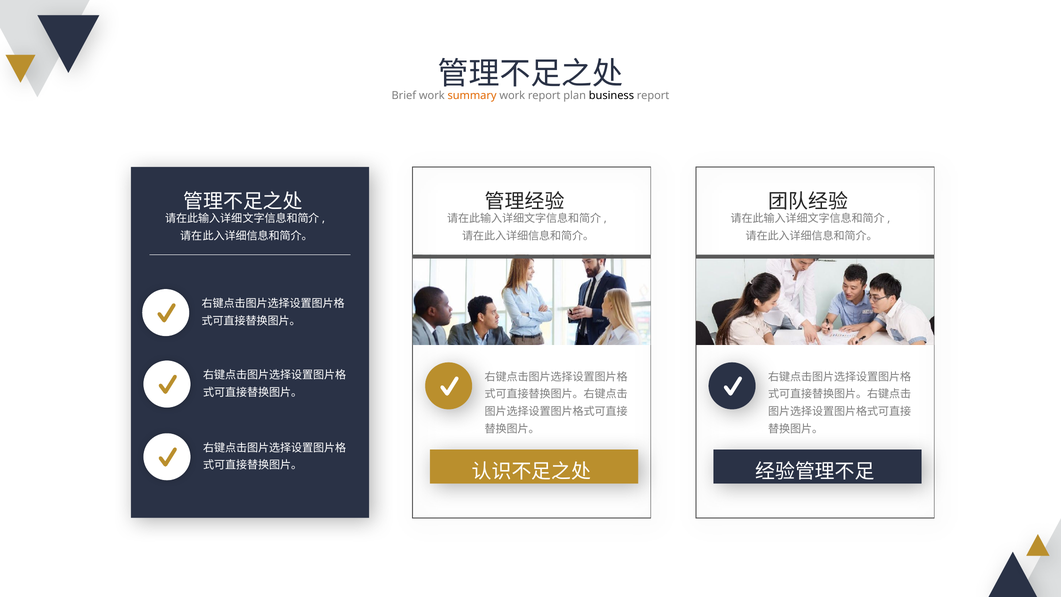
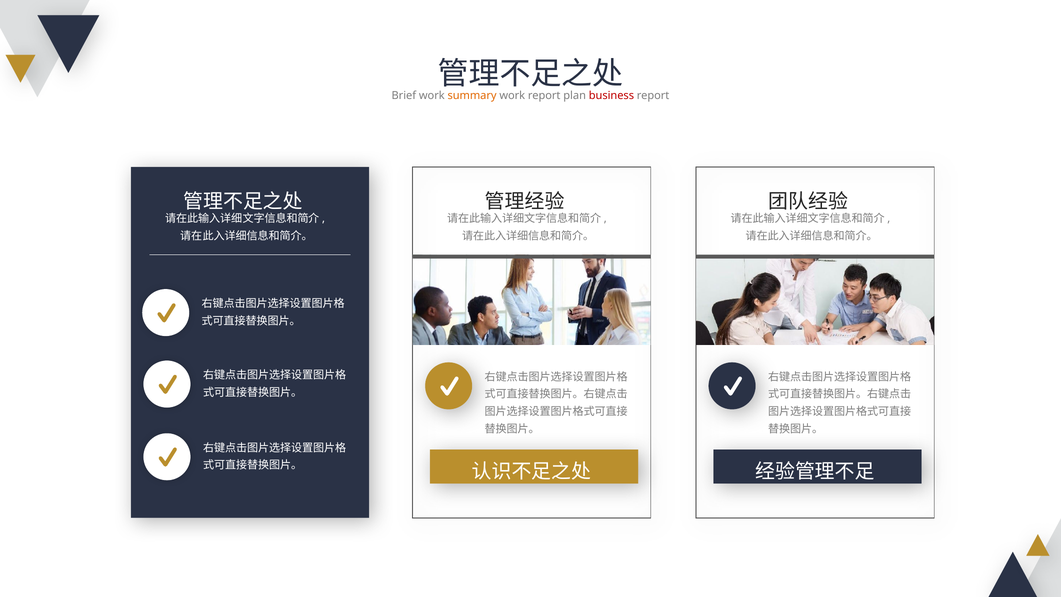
business colour: black -> red
